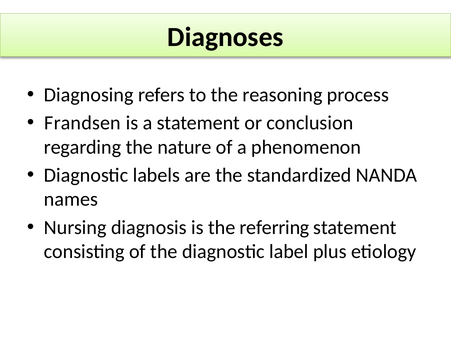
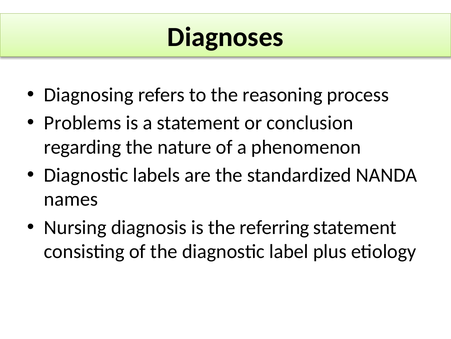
Frandsen: Frandsen -> Problems
